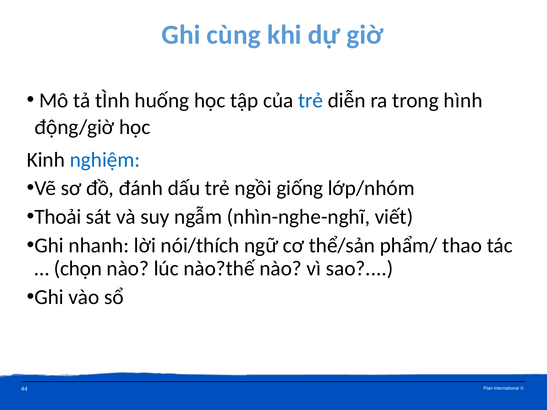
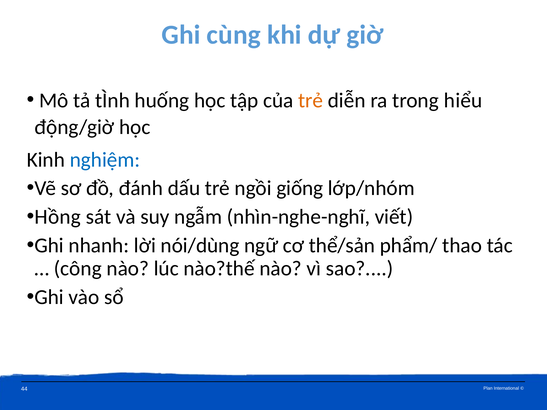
trẻ at (311, 101) colour: blue -> orange
hình: hình -> hiểu
Thoải: Thoải -> Hồng
nói/thích: nói/thích -> nói/dùng
chọn: chọn -> công
